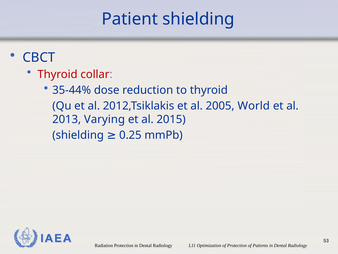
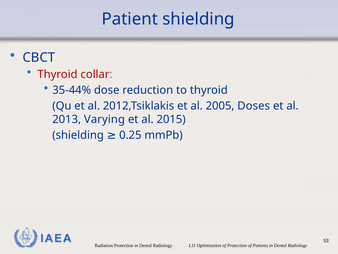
World: World -> Doses
